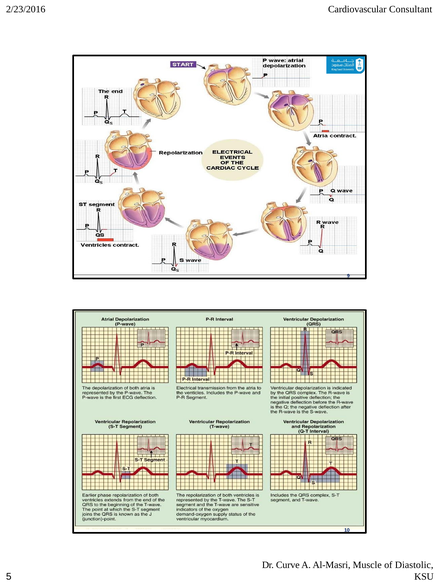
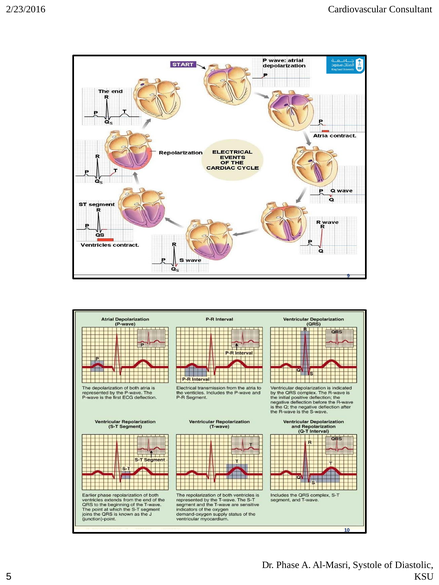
Curve: Curve -> Phase
Muscle: Muscle -> Systole
